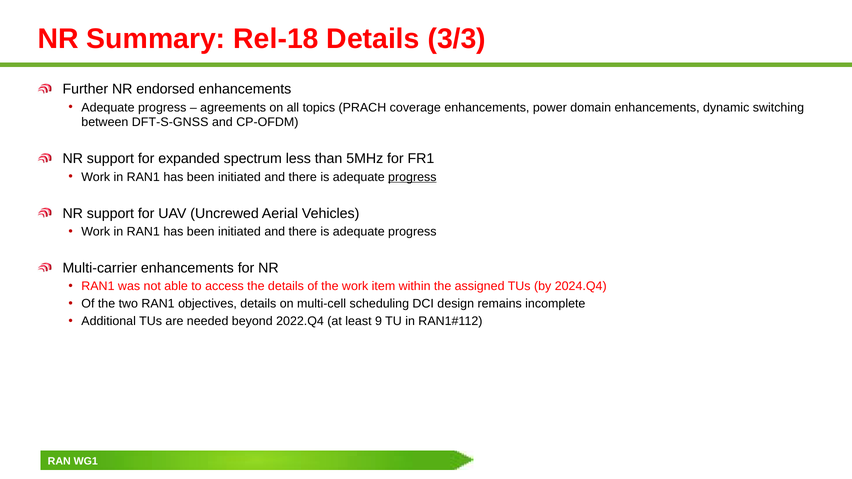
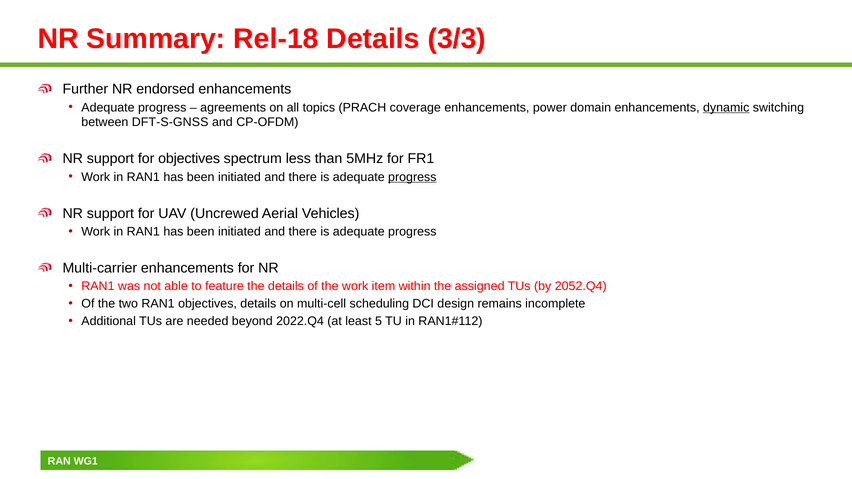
dynamic underline: none -> present
for expanded: expanded -> objectives
access: access -> feature
2024.Q4: 2024.Q4 -> 2052.Q4
9: 9 -> 5
